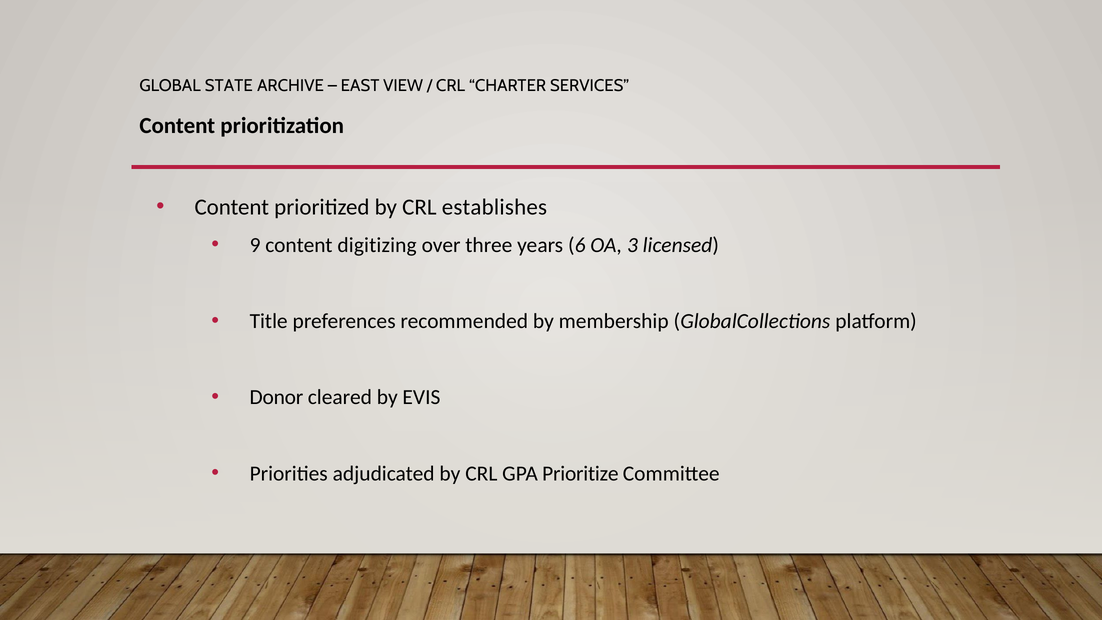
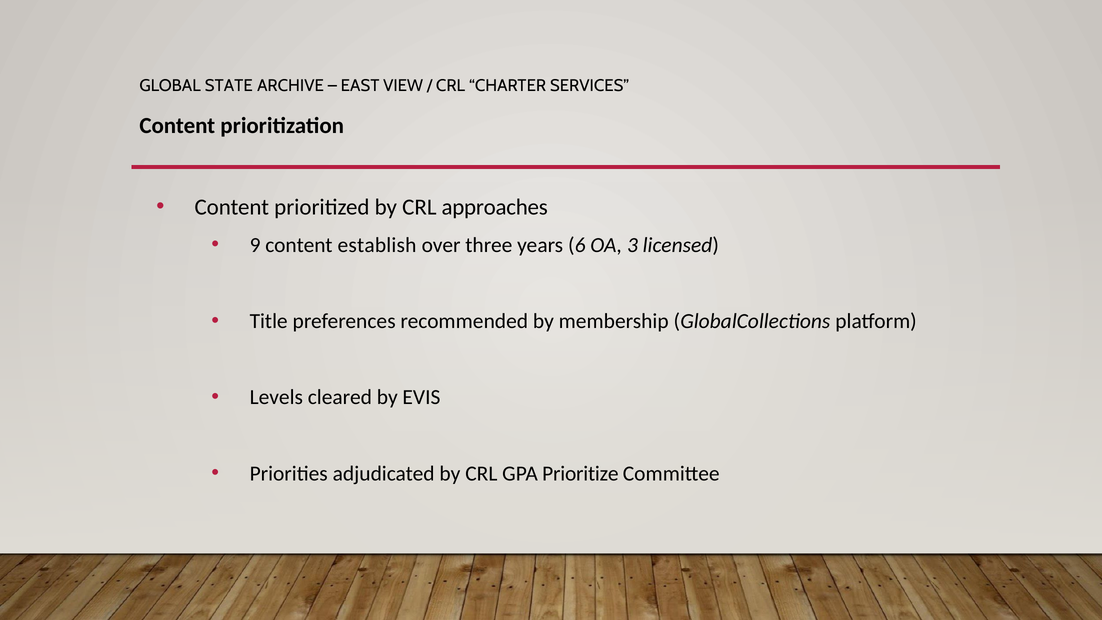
establishes: establishes -> approaches
digitizing: digitizing -> establish
Donor: Donor -> Levels
